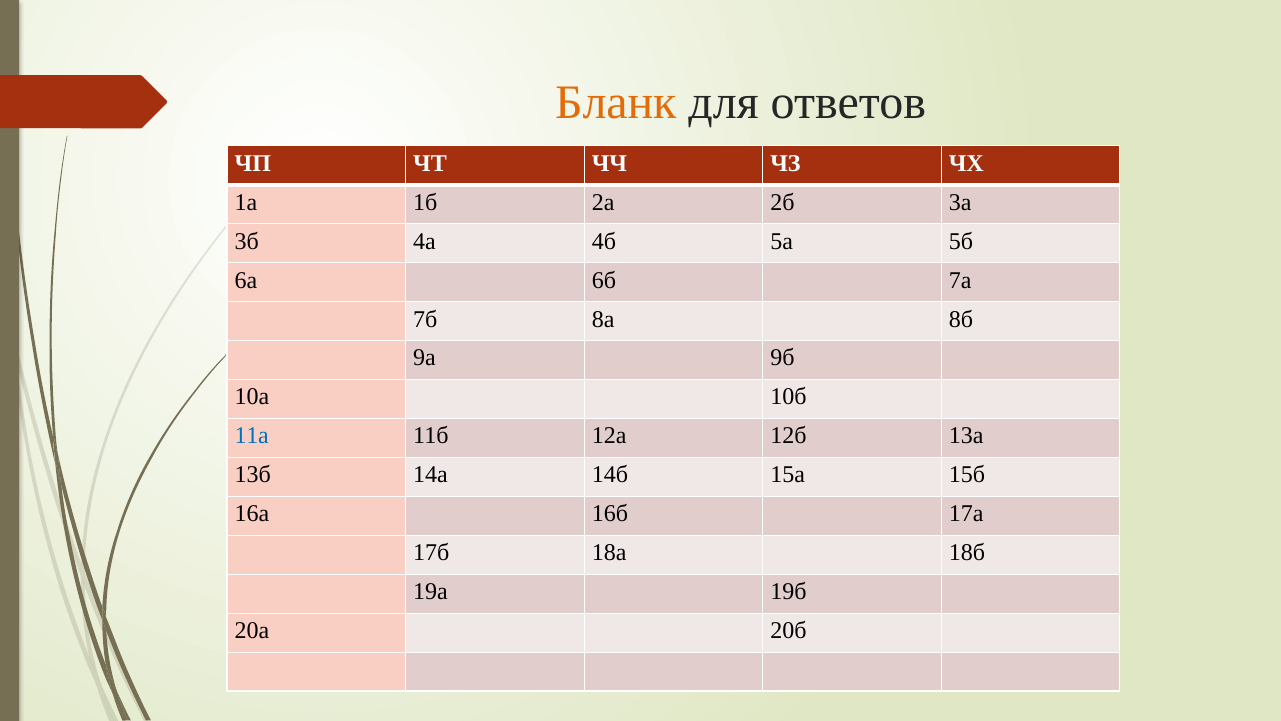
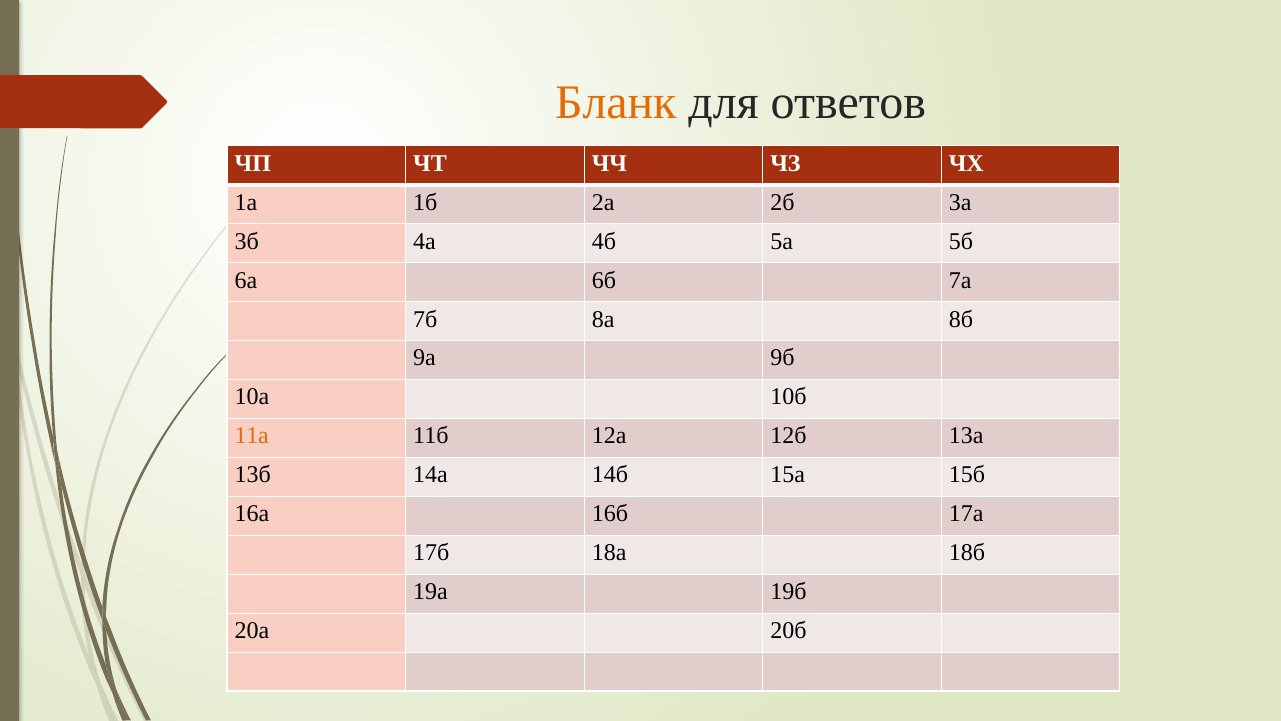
11а colour: blue -> orange
